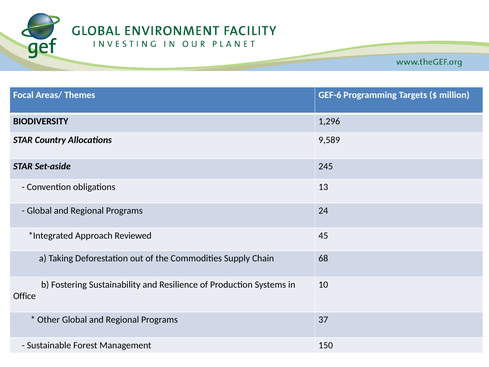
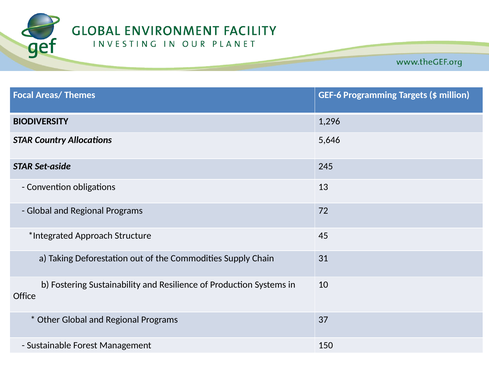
9,589: 9,589 -> 5,646
24: 24 -> 72
Reviewed: Reviewed -> Structure
68: 68 -> 31
